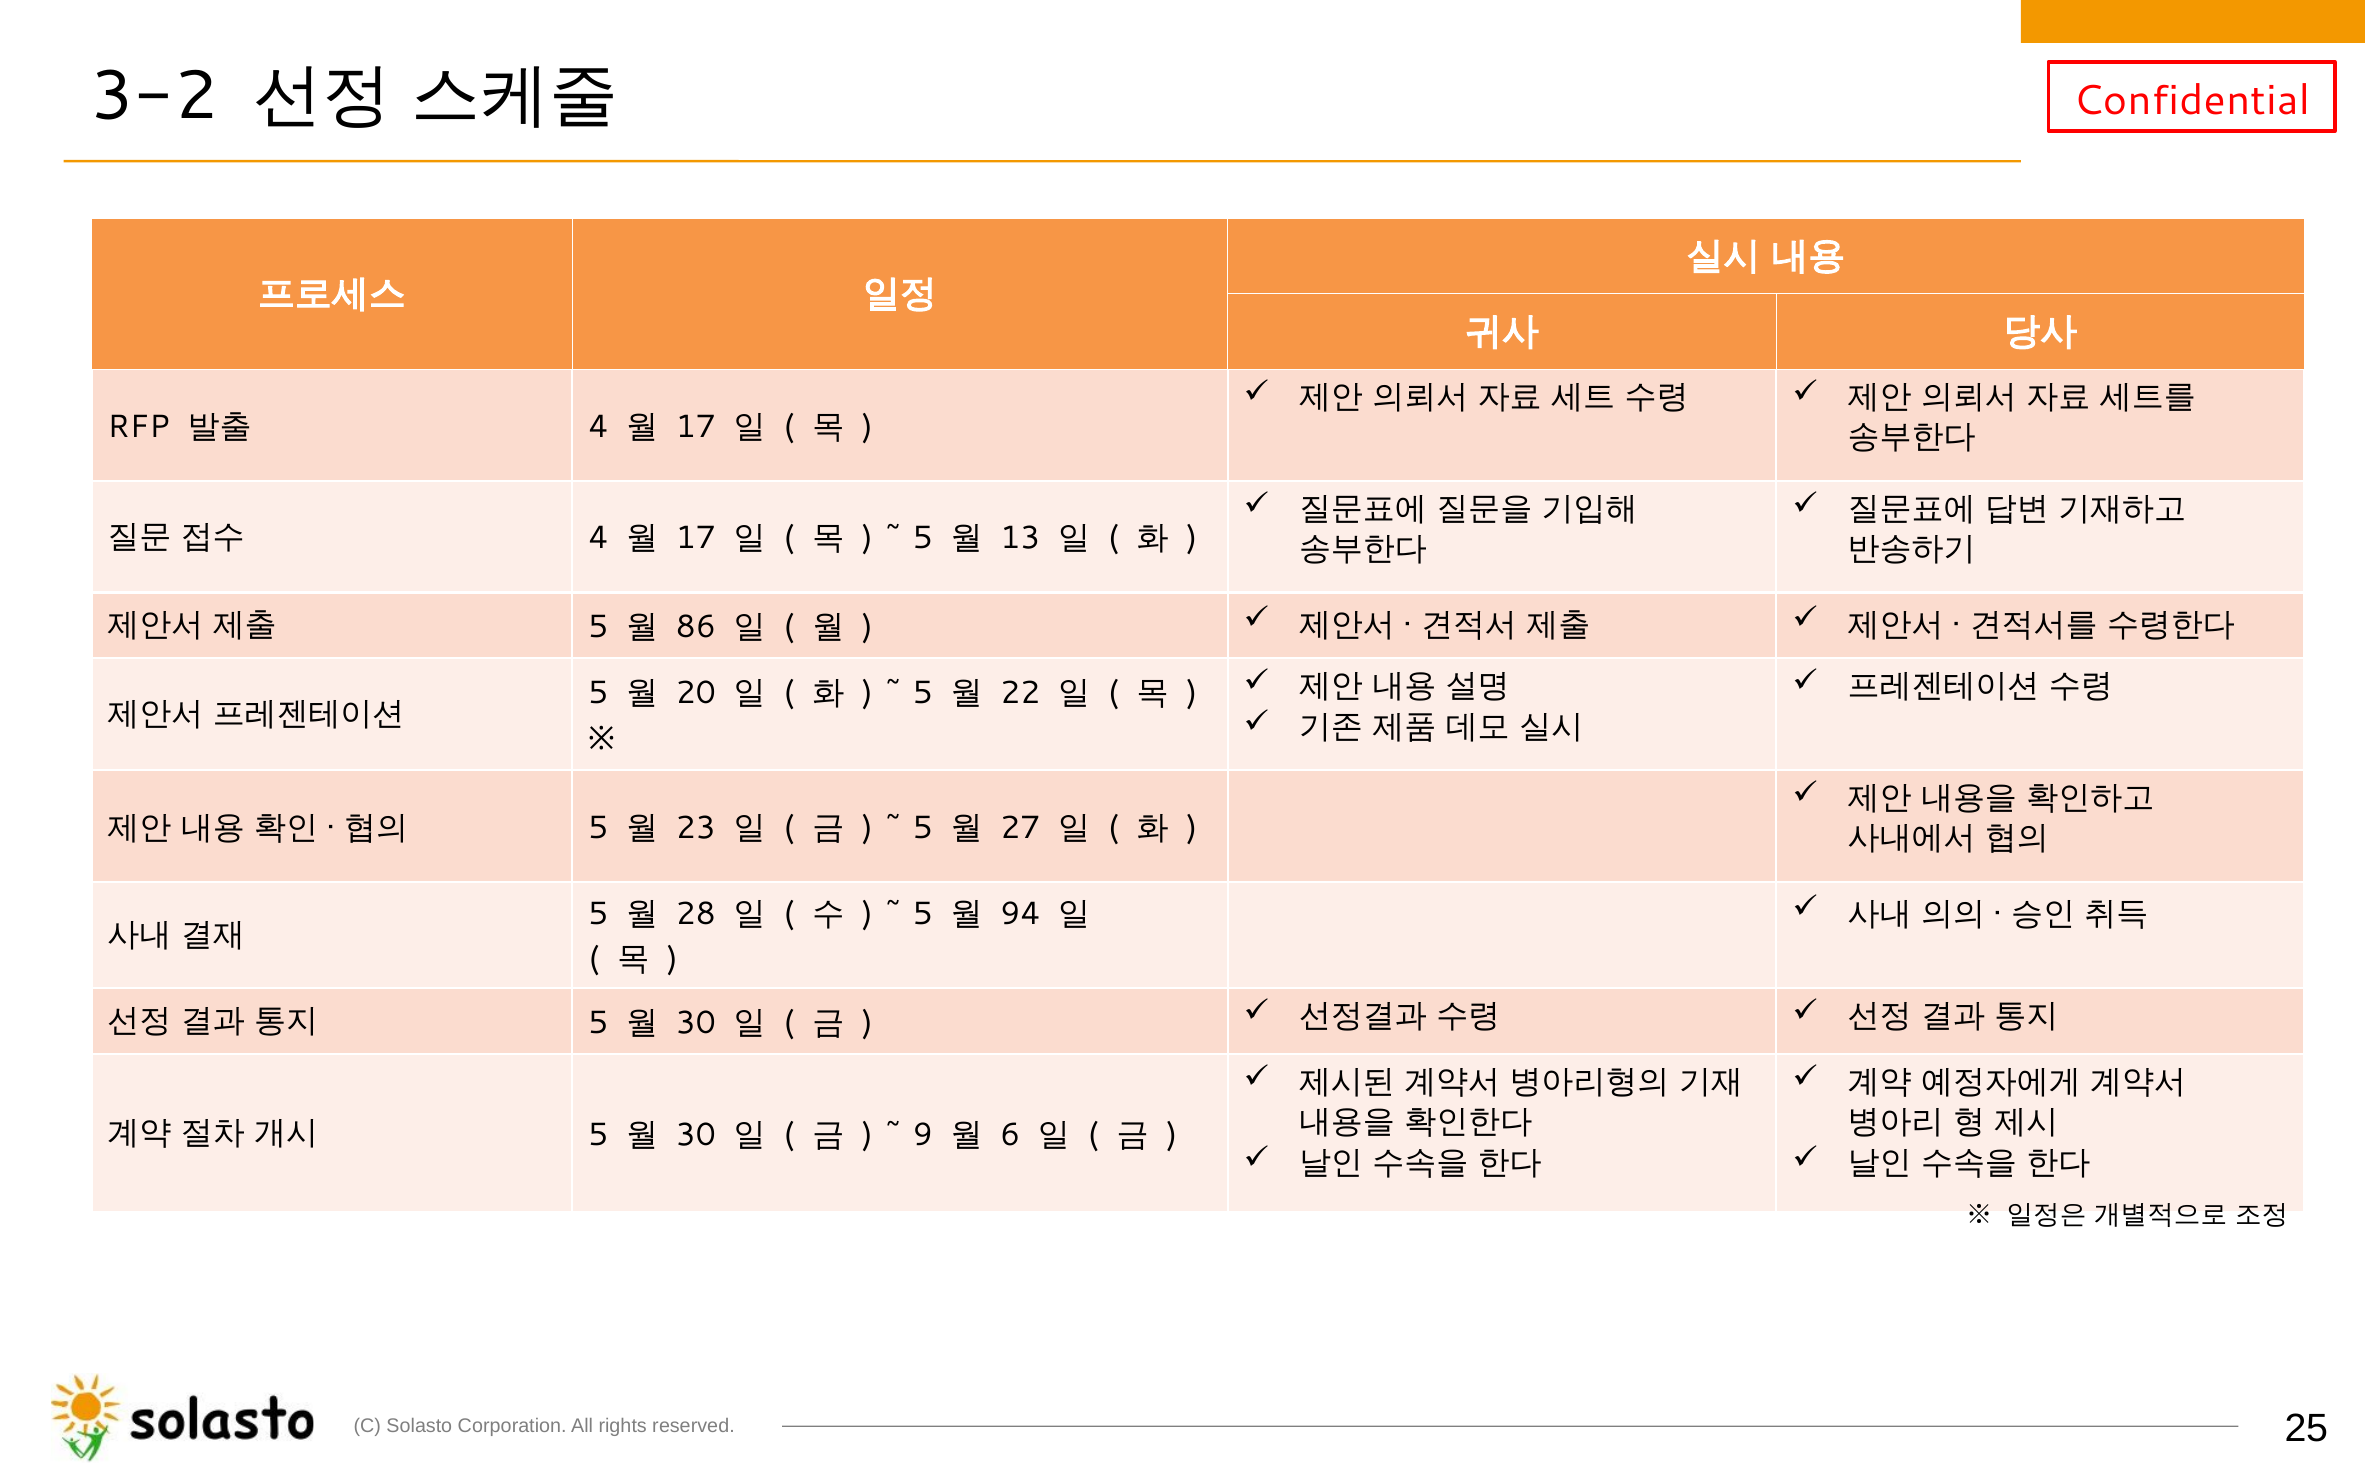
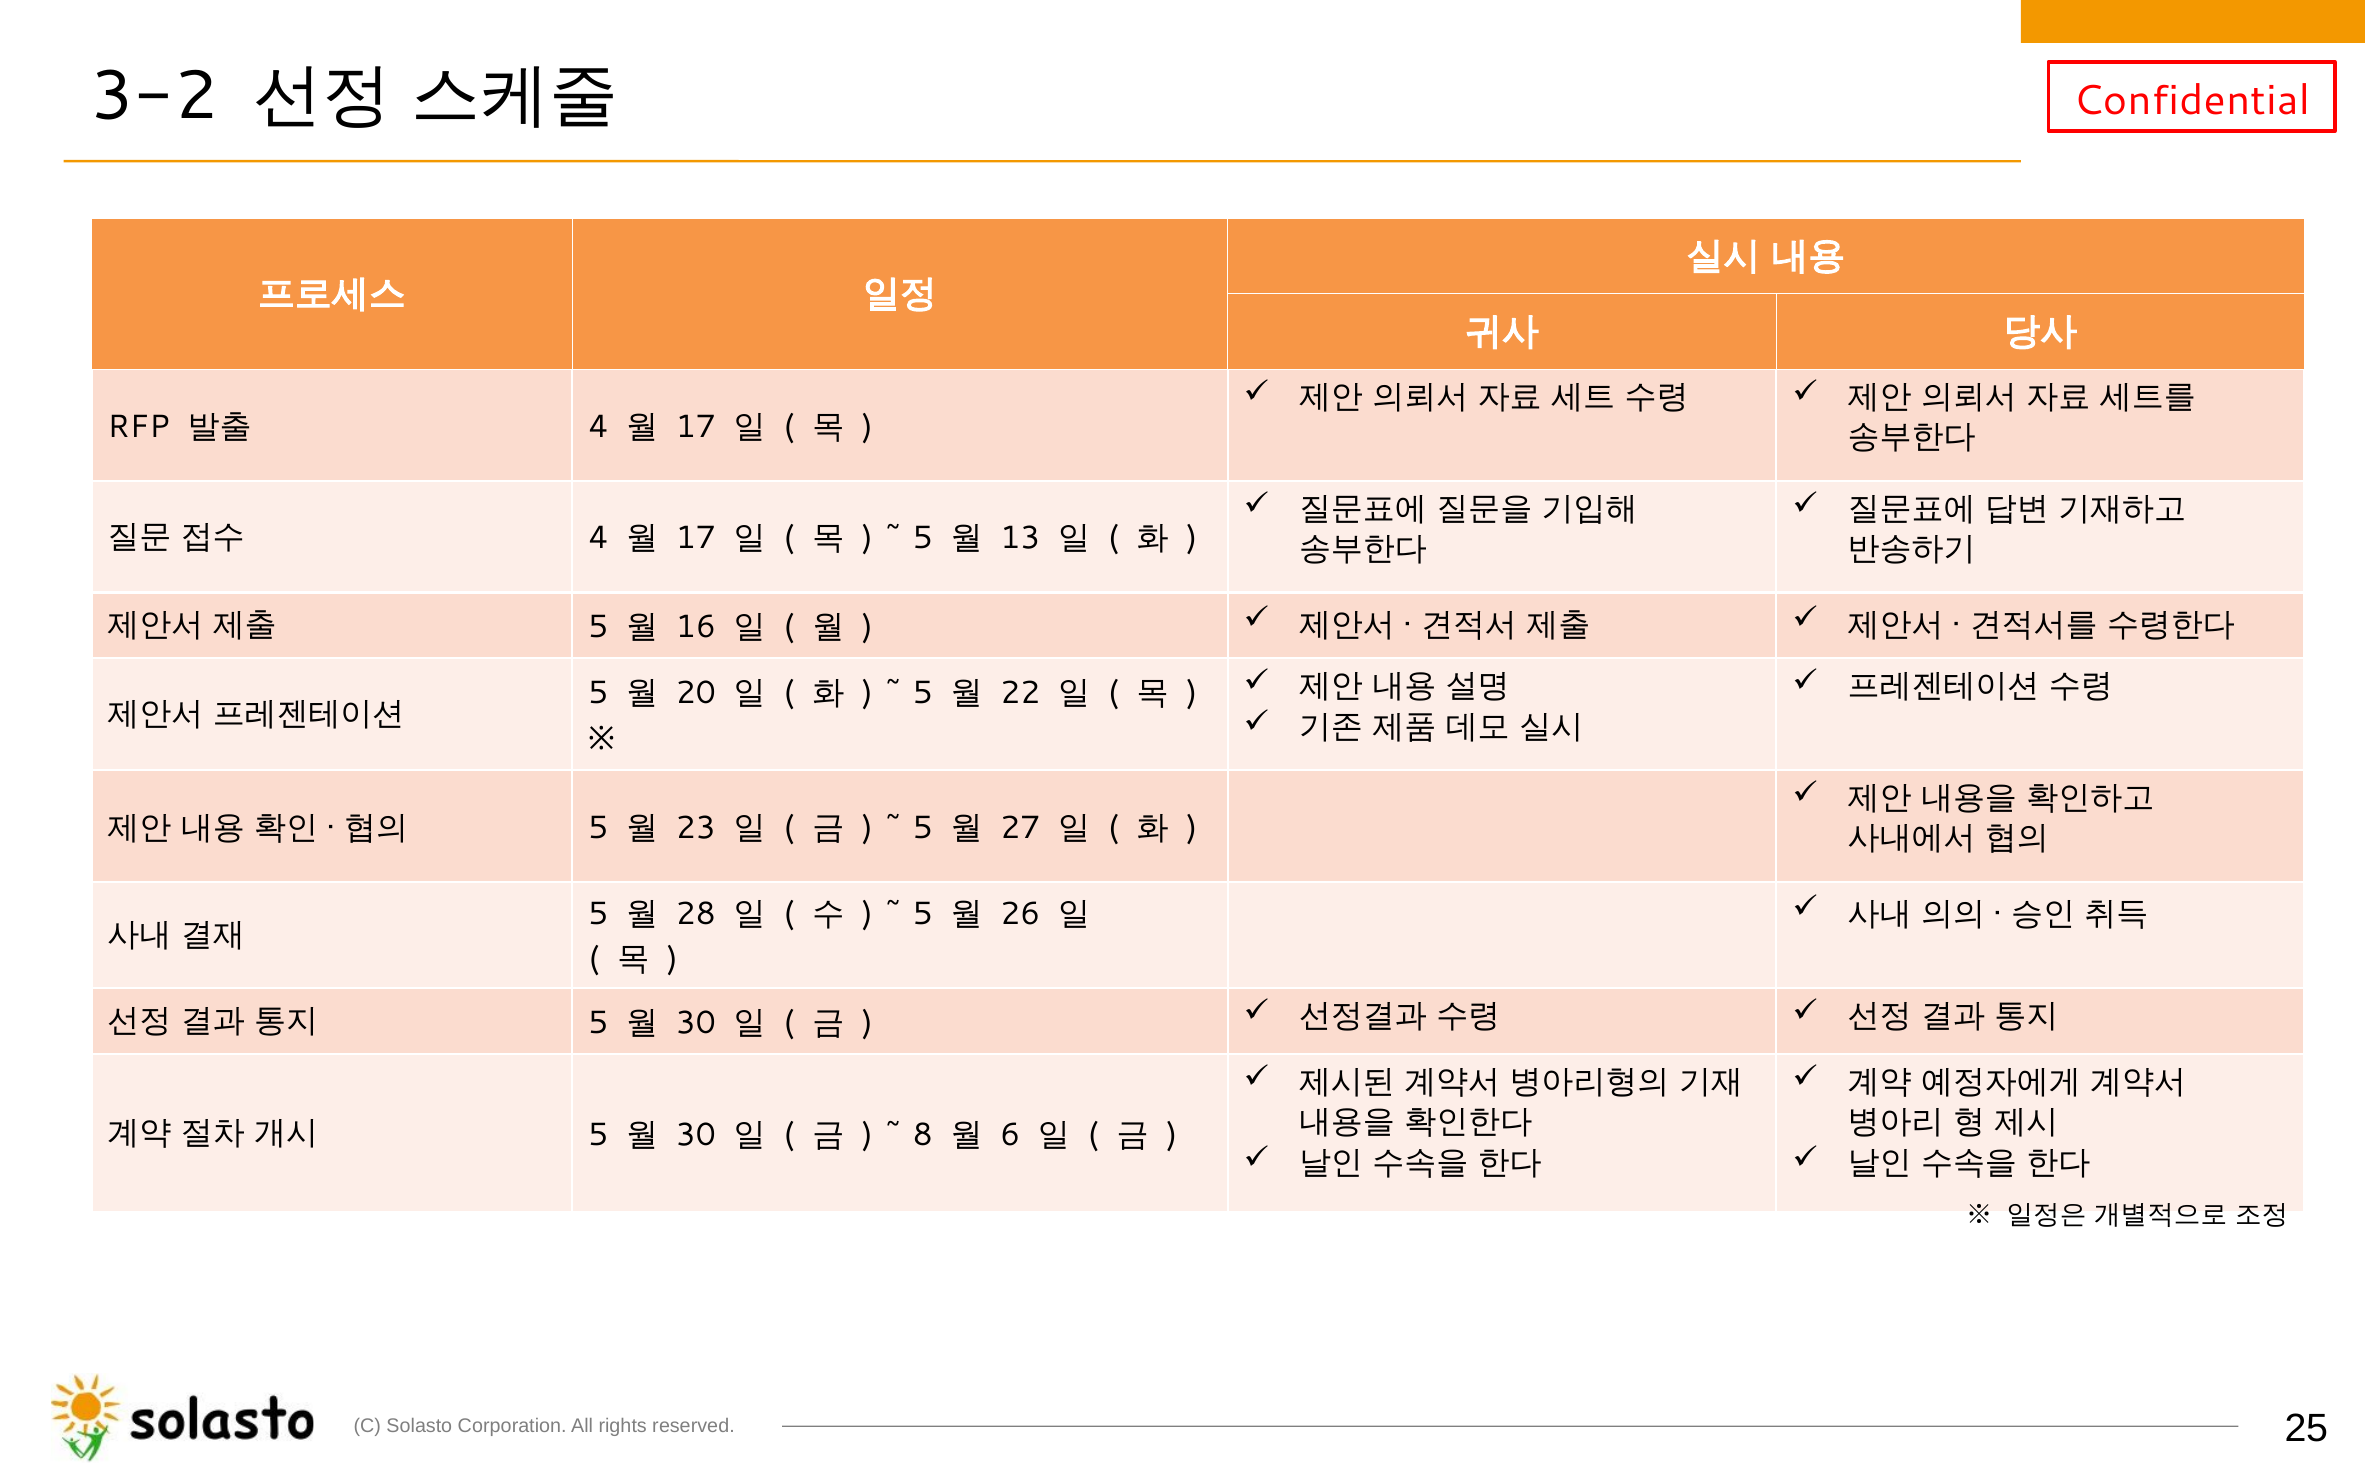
86: 86 -> 16
94: 94 -> 26
9: 9 -> 8
